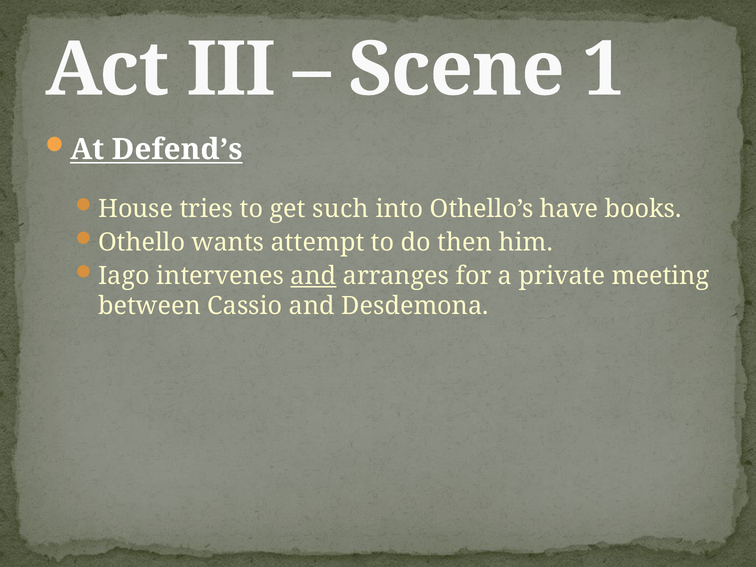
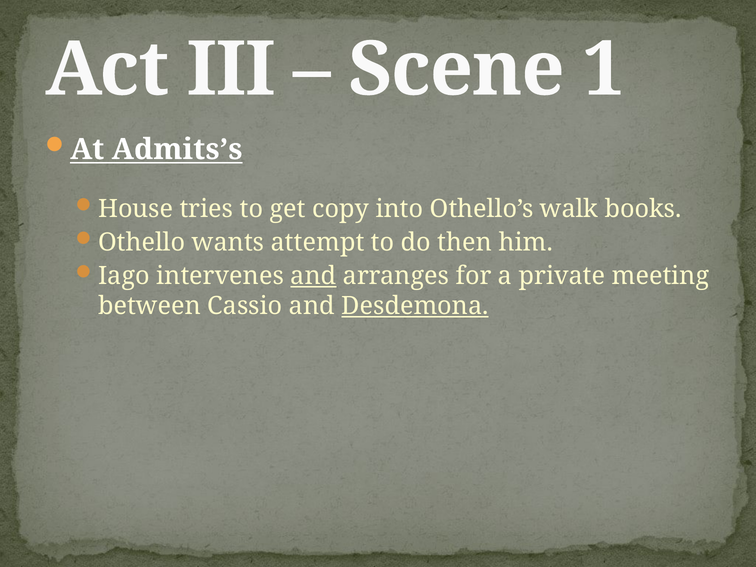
Defend’s: Defend’s -> Admits’s
such: such -> copy
have: have -> walk
Desdemona underline: none -> present
